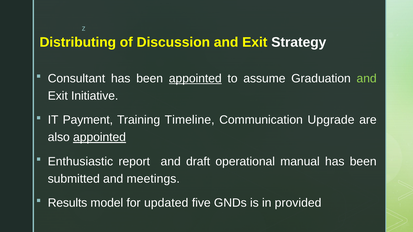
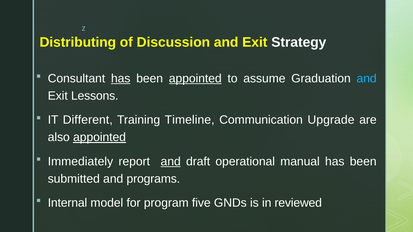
has at (121, 79) underline: none -> present
and at (367, 79) colour: light green -> light blue
Initiative: Initiative -> Lessons
Payment: Payment -> Different
Enthusiastic: Enthusiastic -> Immediately
and at (171, 162) underline: none -> present
meetings: meetings -> programs
Results: Results -> Internal
updated: updated -> program
provided: provided -> reviewed
